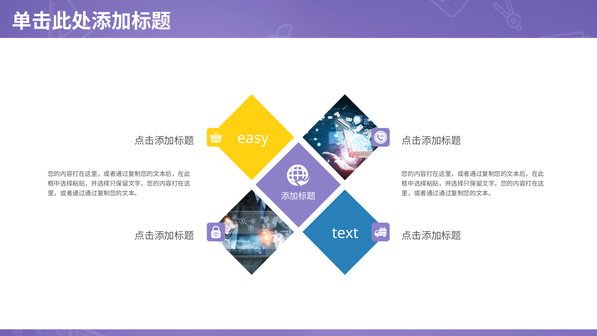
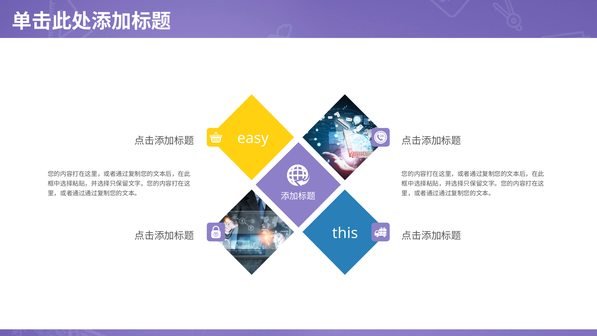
text: text -> this
